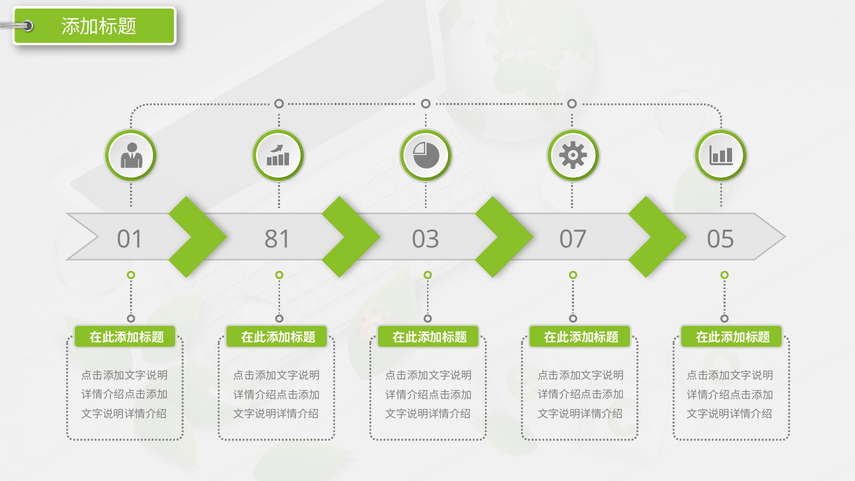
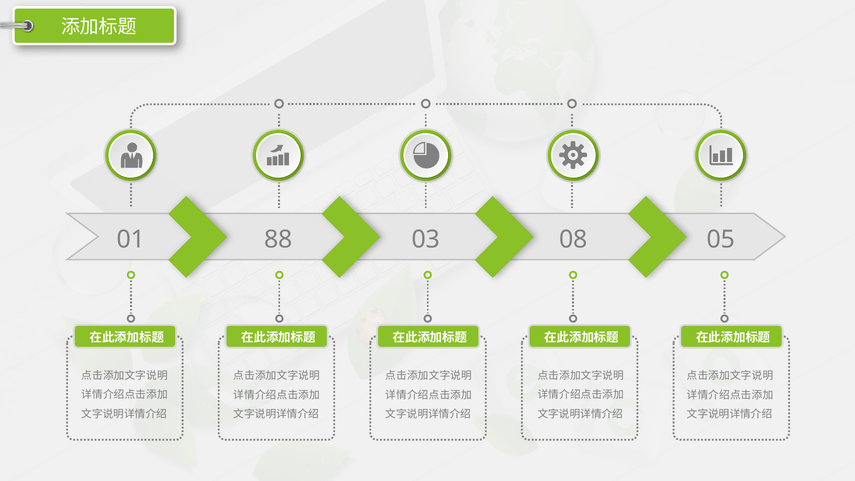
81: 81 -> 88
07: 07 -> 08
